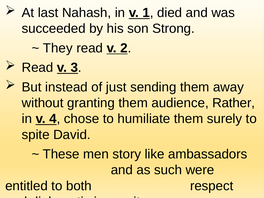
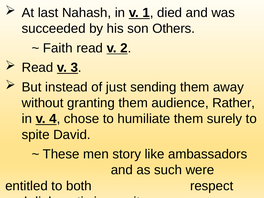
Strong: Strong -> Others
They: They -> Faith
